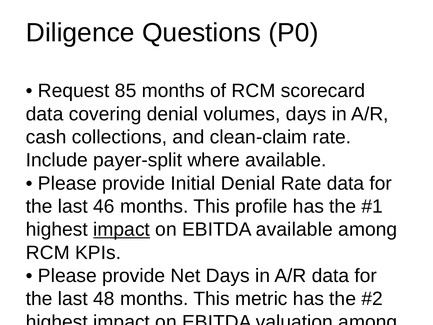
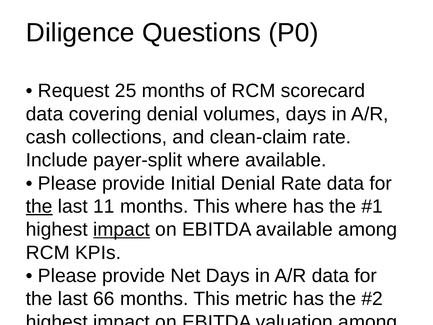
85: 85 -> 25
the at (39, 206) underline: none -> present
46: 46 -> 11
This profile: profile -> where
48: 48 -> 66
